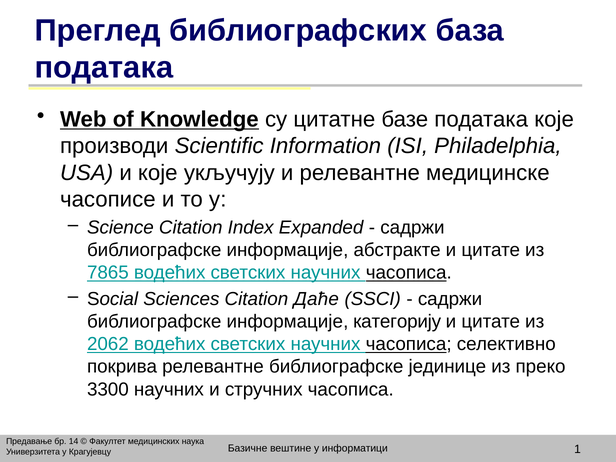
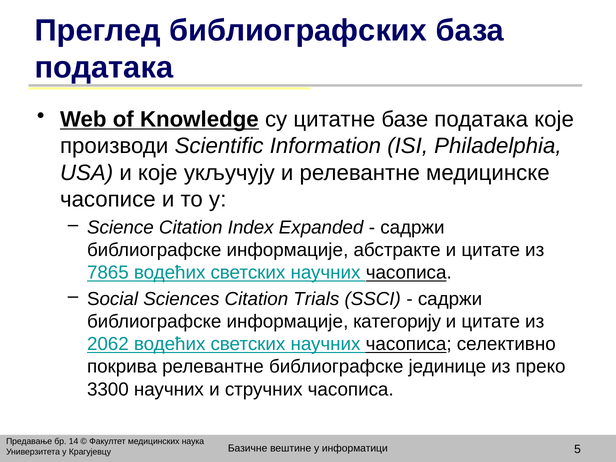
Даће: Даће -> Trials
1: 1 -> 5
